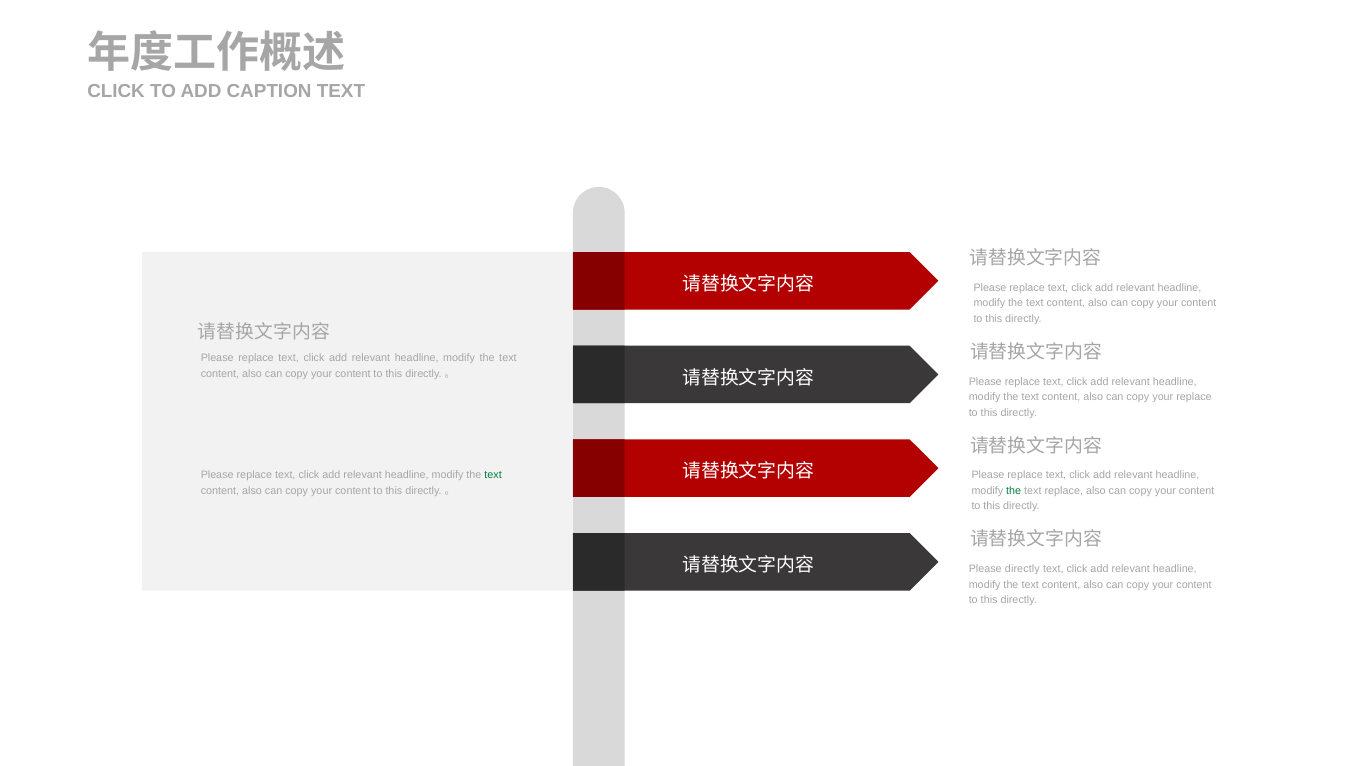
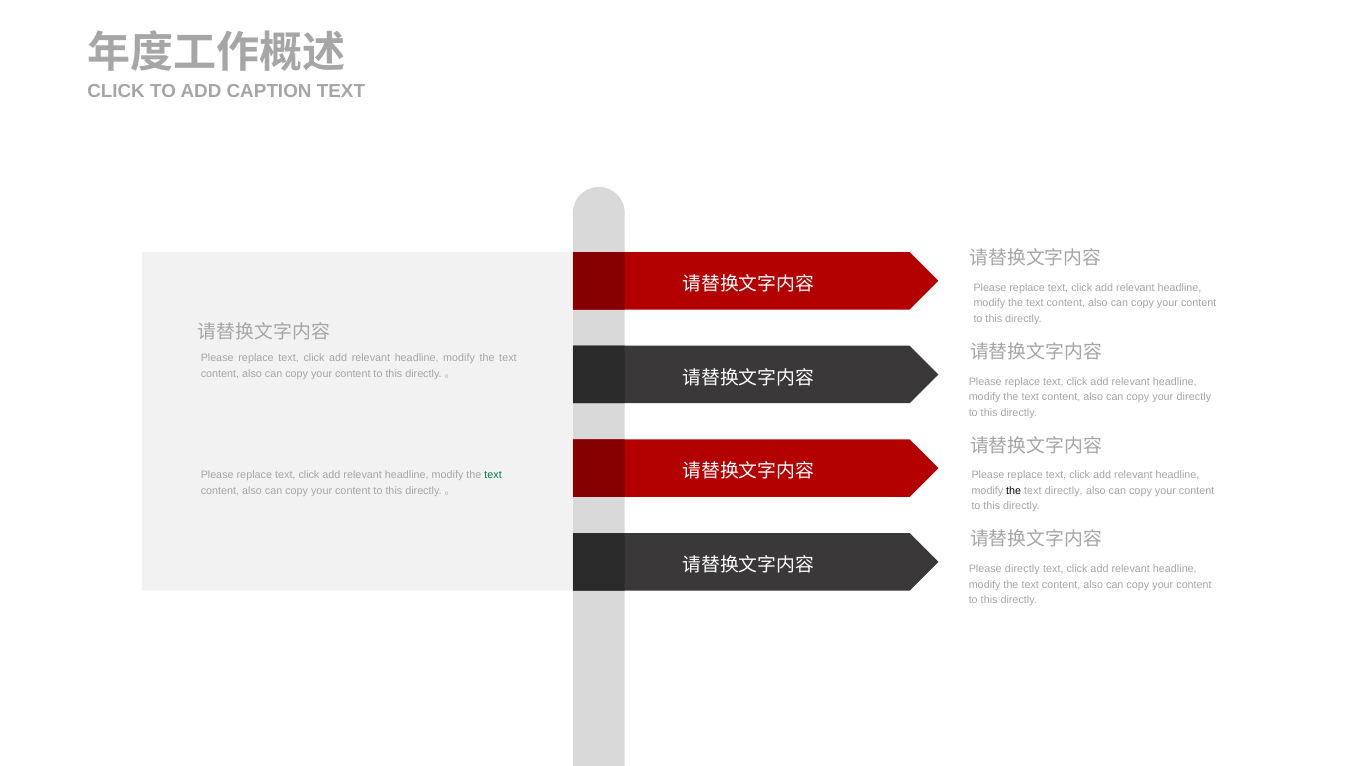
your replace: replace -> directly
the at (1014, 491) colour: green -> black
text replace: replace -> directly
